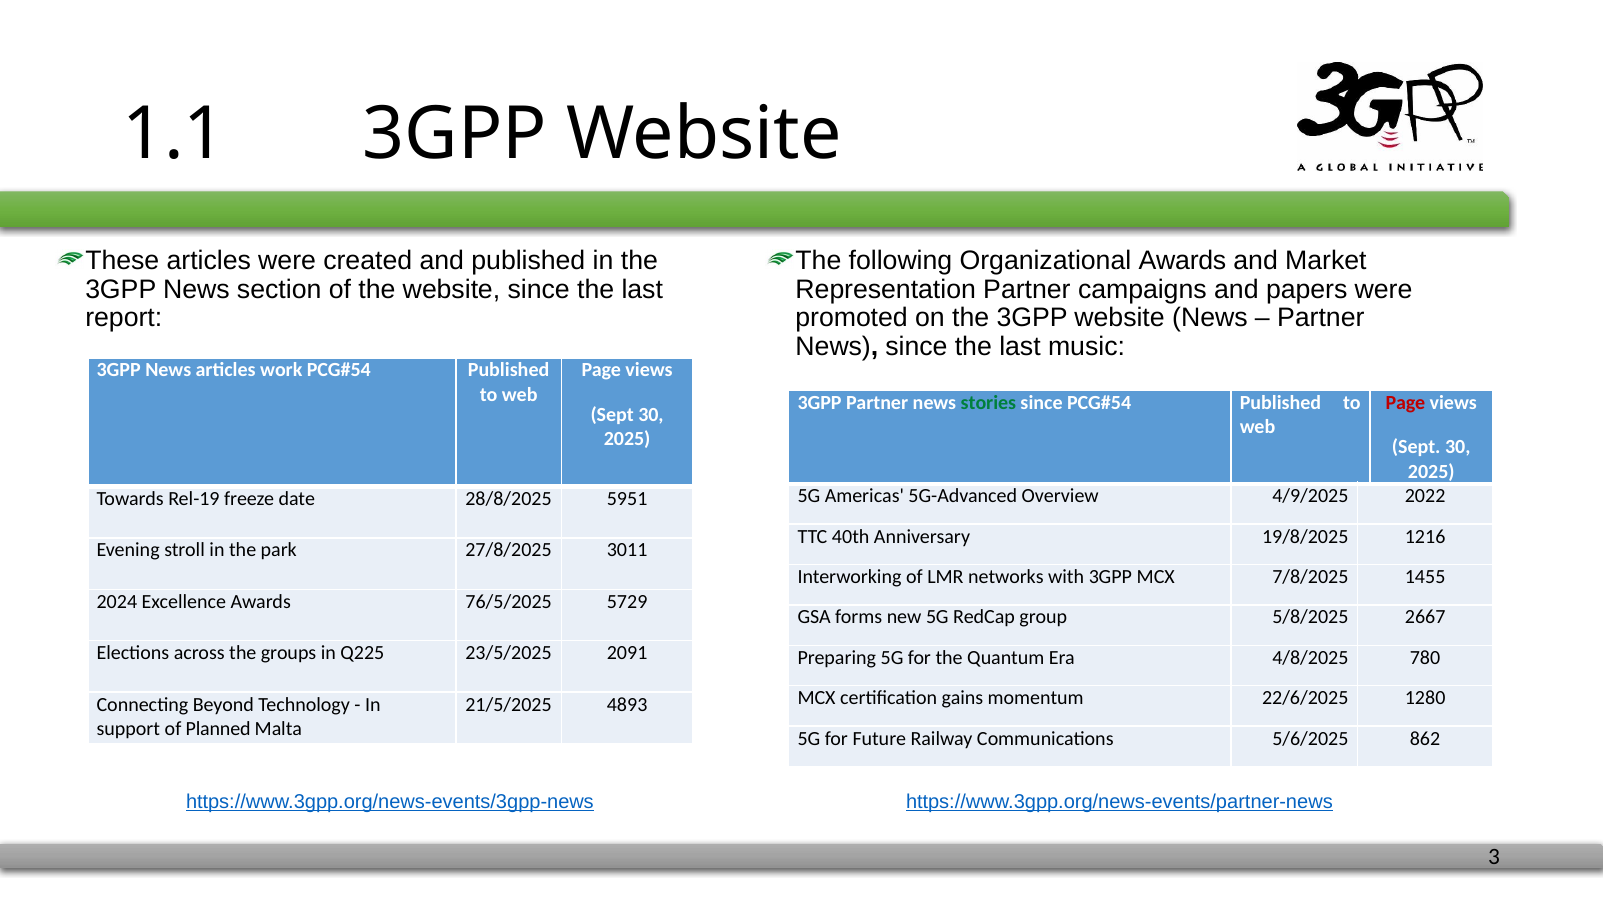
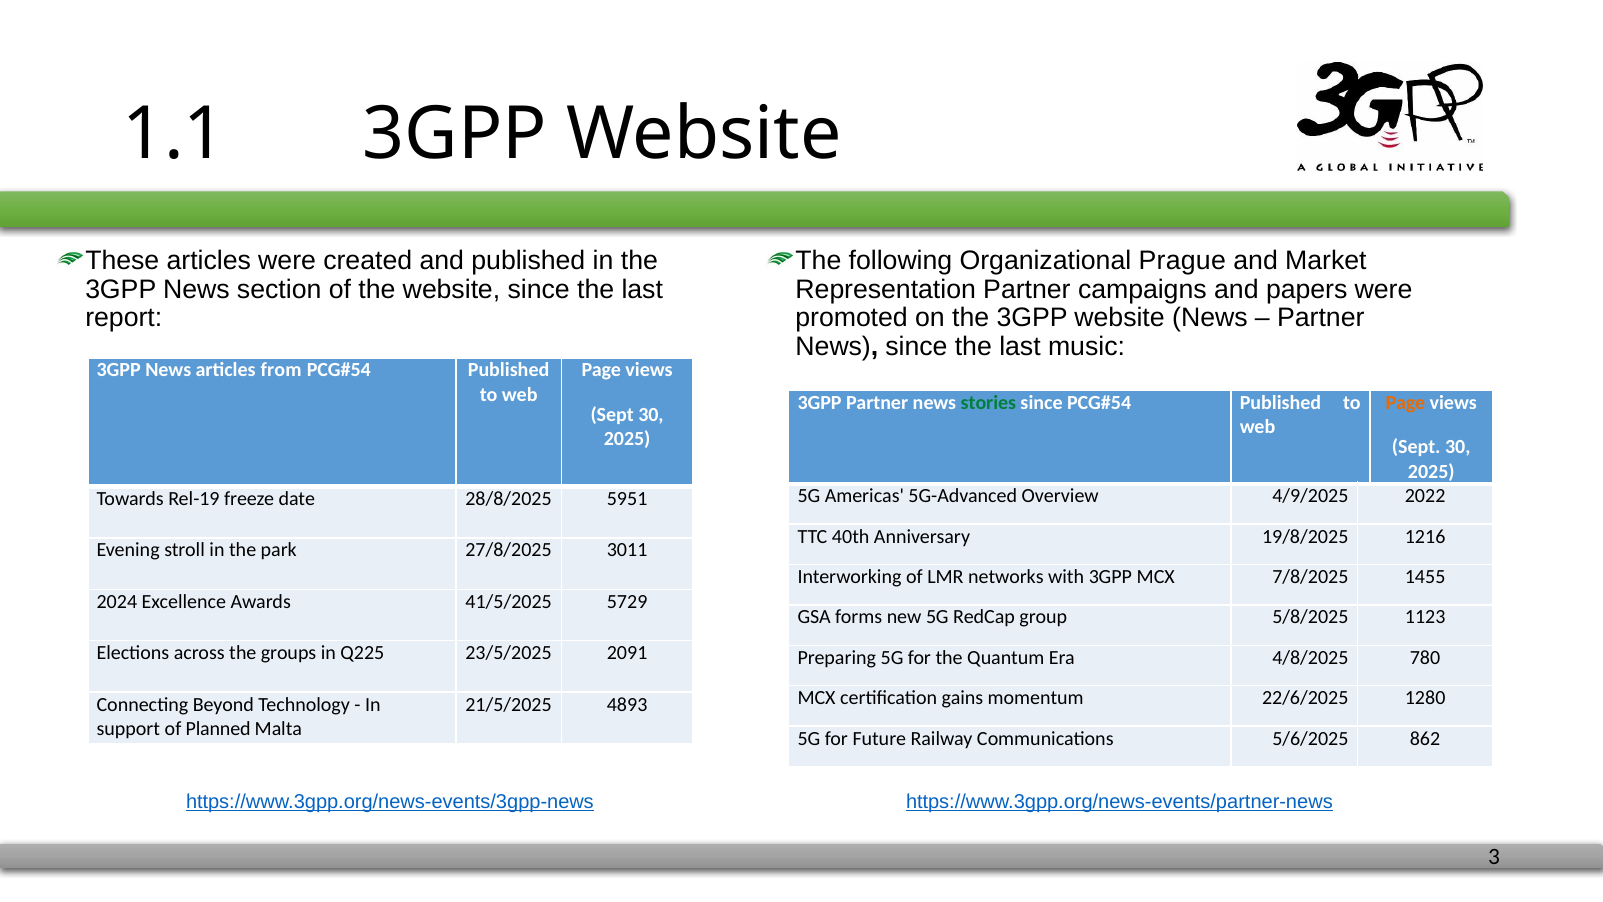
Organizational Awards: Awards -> Prague
work: work -> from
Page at (1405, 403) colour: red -> orange
76/5/2025: 76/5/2025 -> 41/5/2025
2667: 2667 -> 1123
